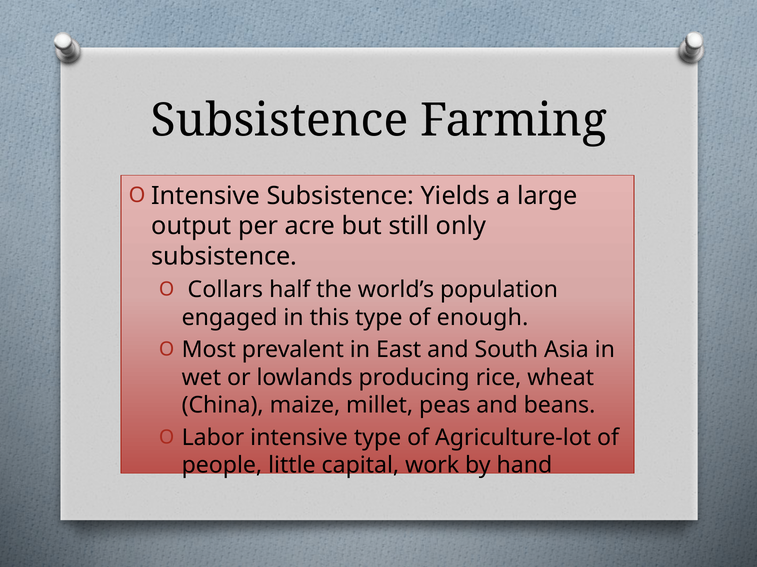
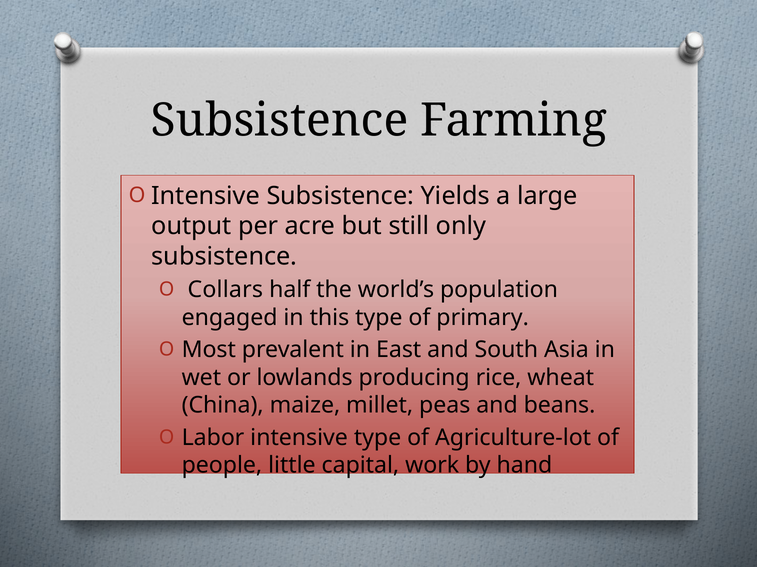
enough: enough -> primary
